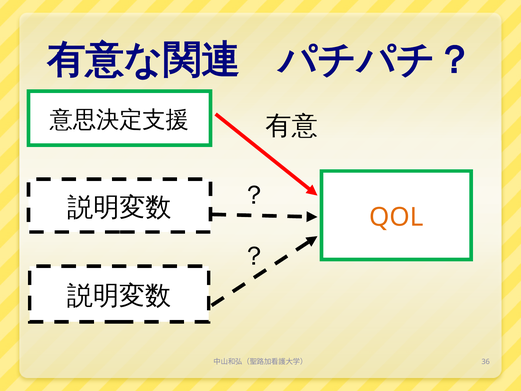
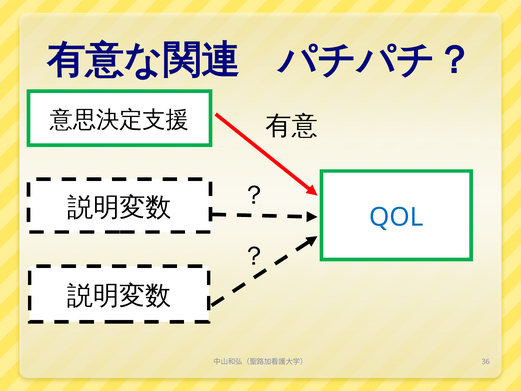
QOL colour: orange -> blue
